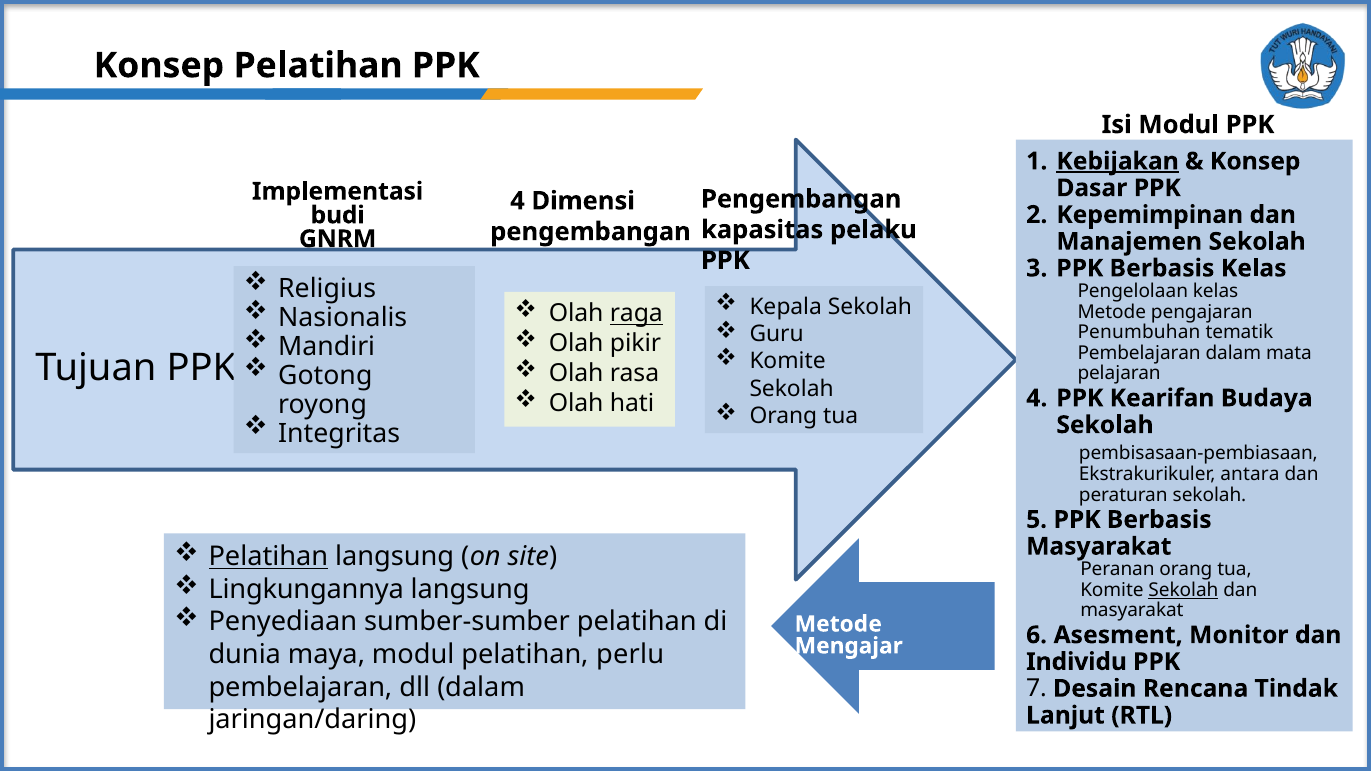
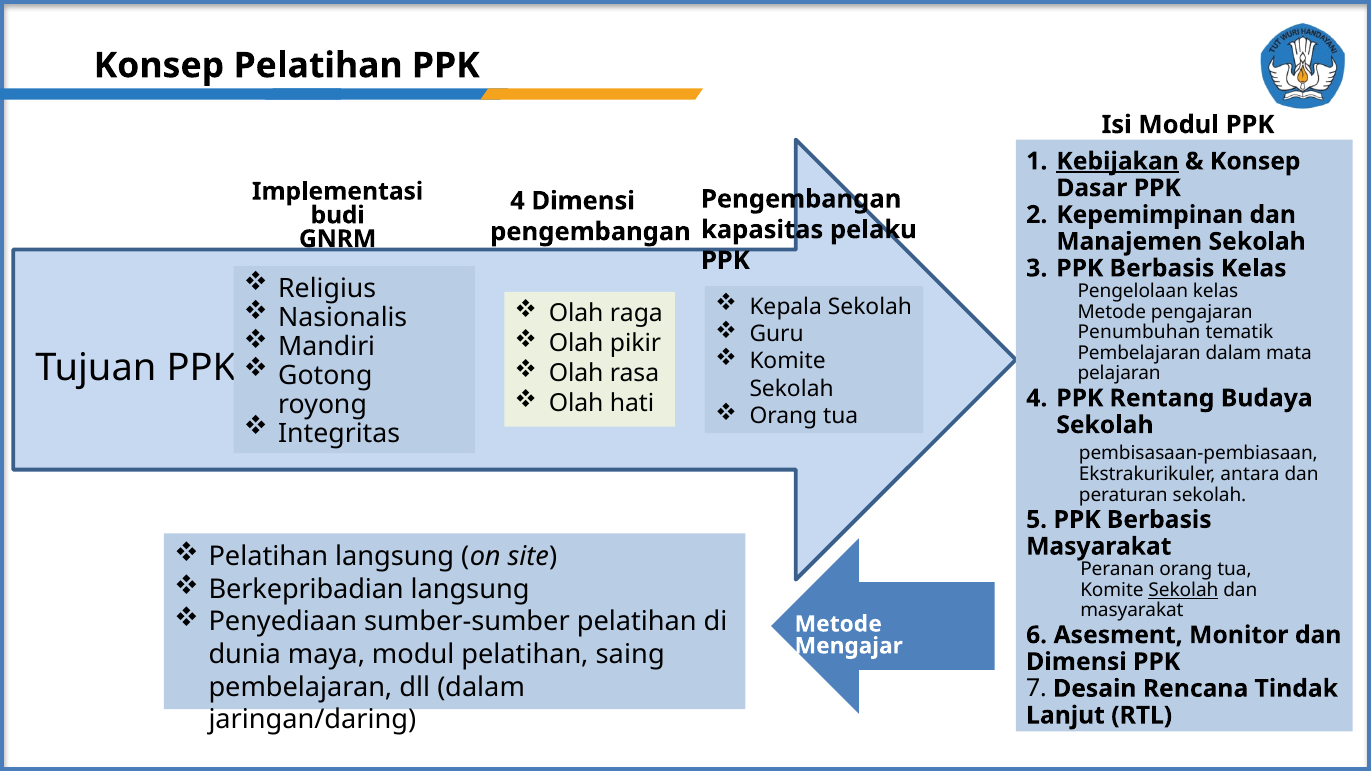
raga underline: present -> none
Kearifan: Kearifan -> Rentang
Pelatihan at (268, 557) underline: present -> none
Lingkungannya: Lingkungannya -> Berkepribadian
perlu: perlu -> saing
Individu at (1077, 662): Individu -> Dimensi
